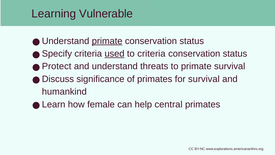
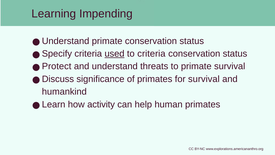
Vulnerable: Vulnerable -> Impending
primate at (107, 41) underline: present -> none
female: female -> activity
central: central -> human
